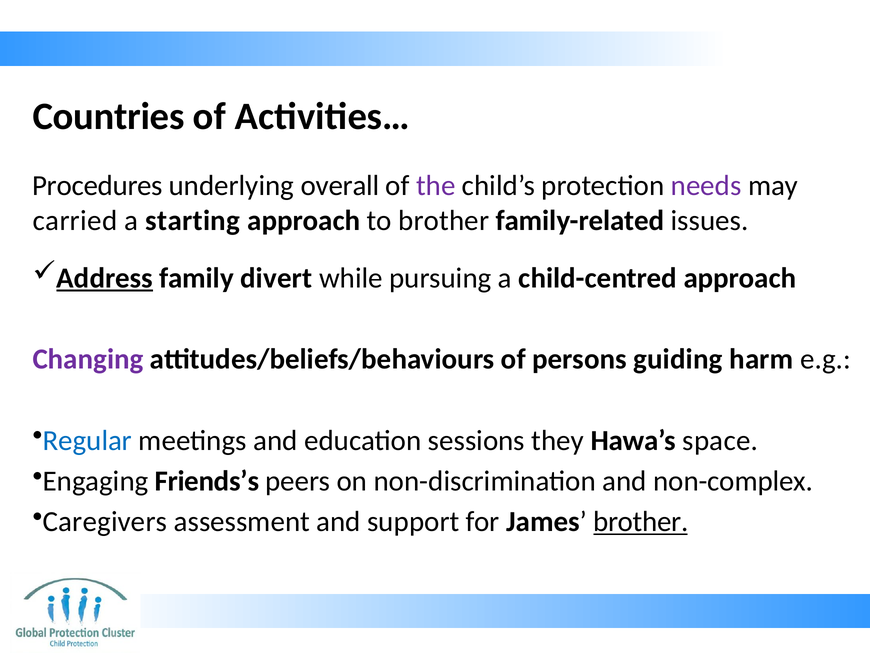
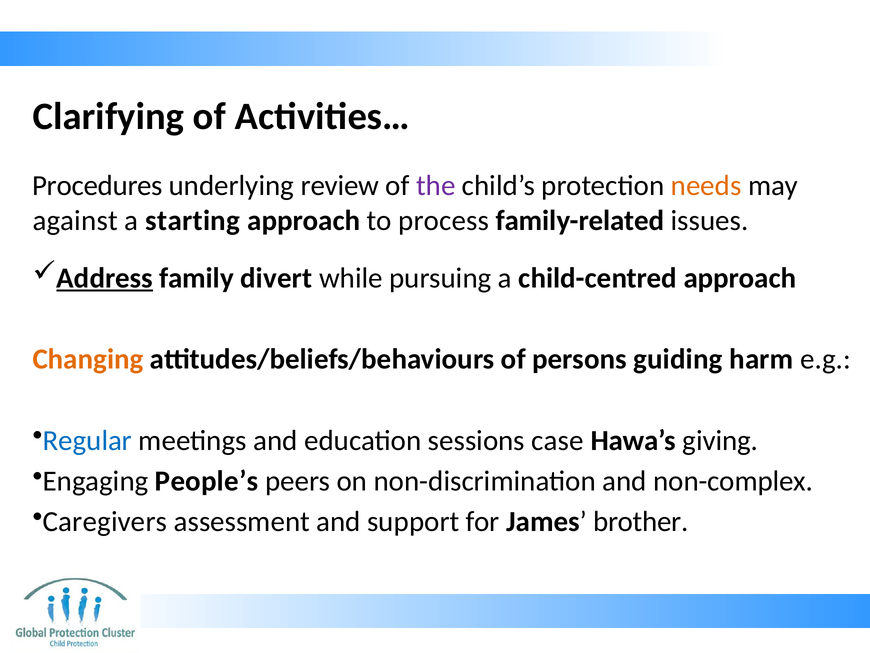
Countries: Countries -> Clarifying
overall: overall -> review
needs colour: purple -> orange
carried: carried -> against
to brother: brother -> process
Changing colour: purple -> orange
they: they -> case
space: space -> giving
Friends’s: Friends’s -> People’s
brother at (641, 521) underline: present -> none
